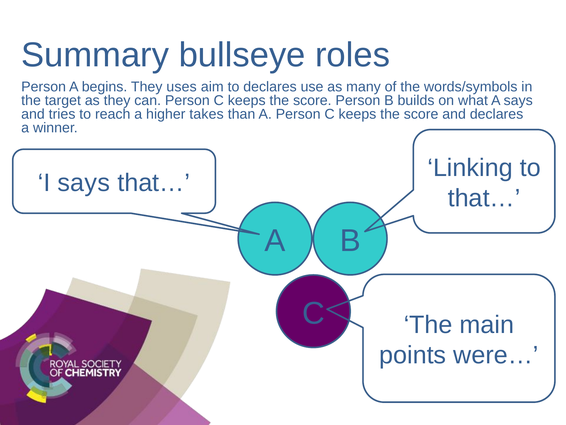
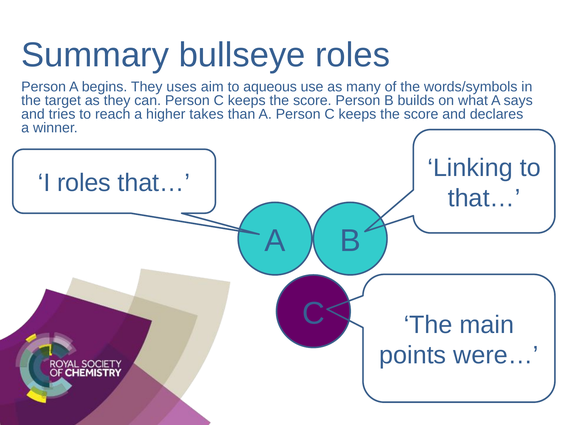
to declares: declares -> aqueous
I says: says -> roles
